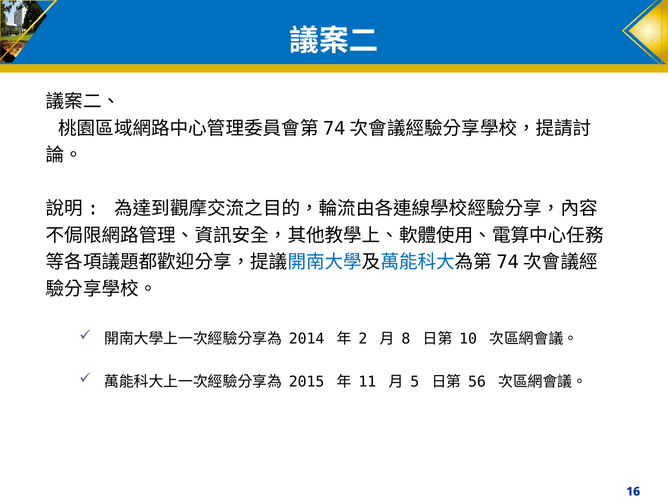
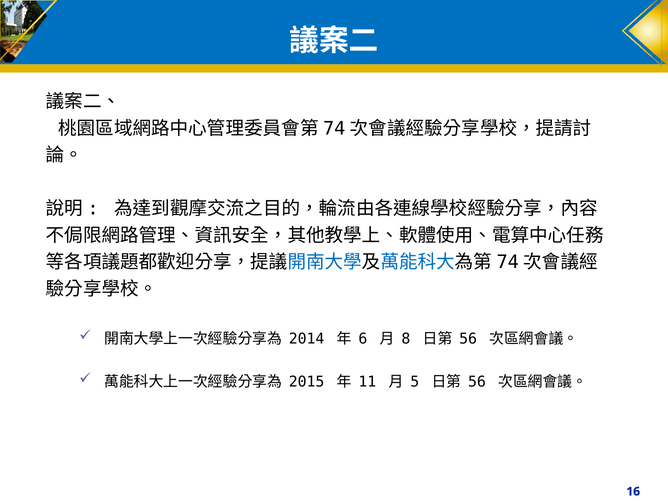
2: 2 -> 6
10 at (468, 339): 10 -> 56
